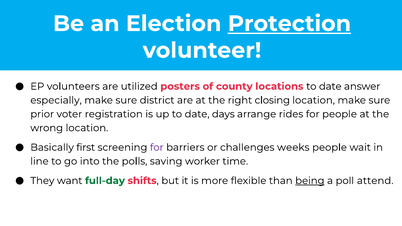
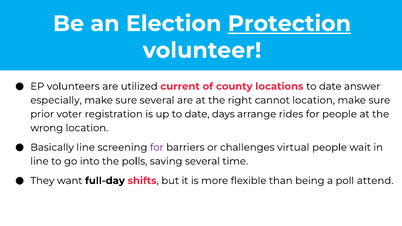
posters: posters -> current
sure district: district -> several
closing: closing -> cannot
Basically first: first -> line
weeks: weeks -> virtual
saving worker: worker -> several
full-day colour: green -> black
being underline: present -> none
